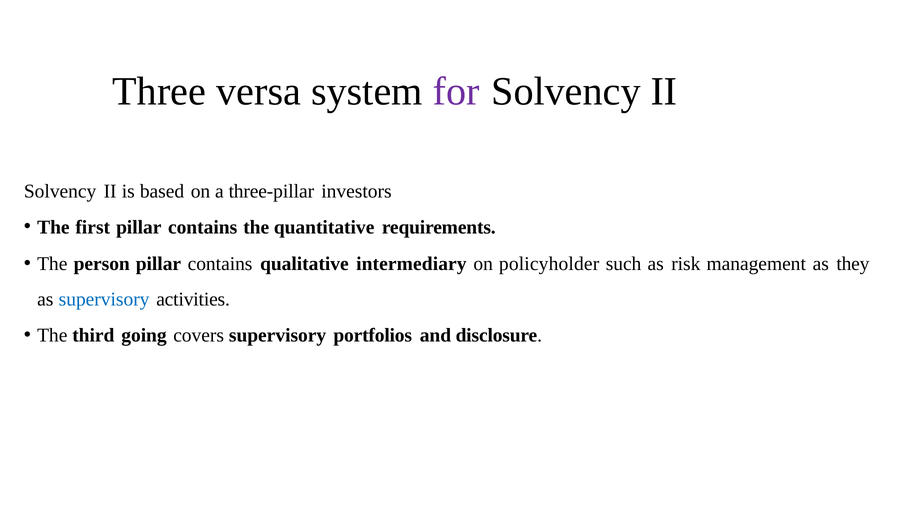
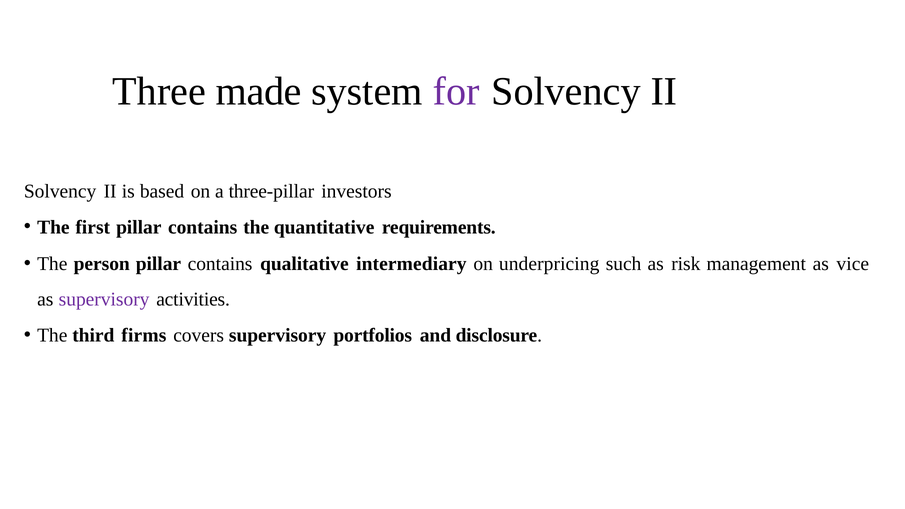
versa: versa -> made
policyholder: policyholder -> underpricing
they: they -> vice
supervisory at (104, 300) colour: blue -> purple
going: going -> firms
